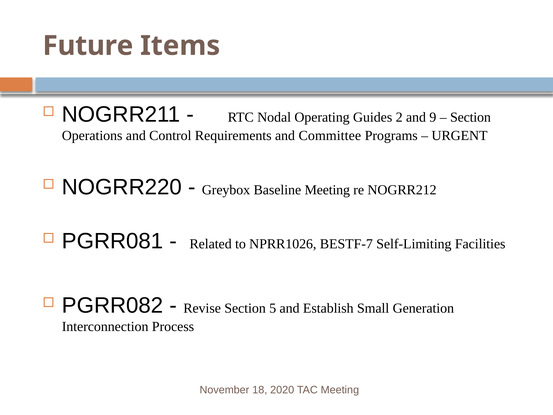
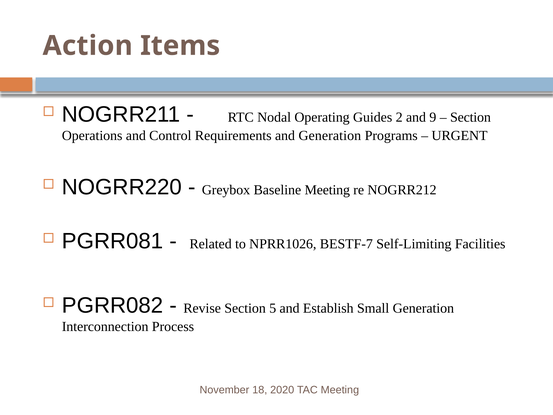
Future: Future -> Action
and Committee: Committee -> Generation
